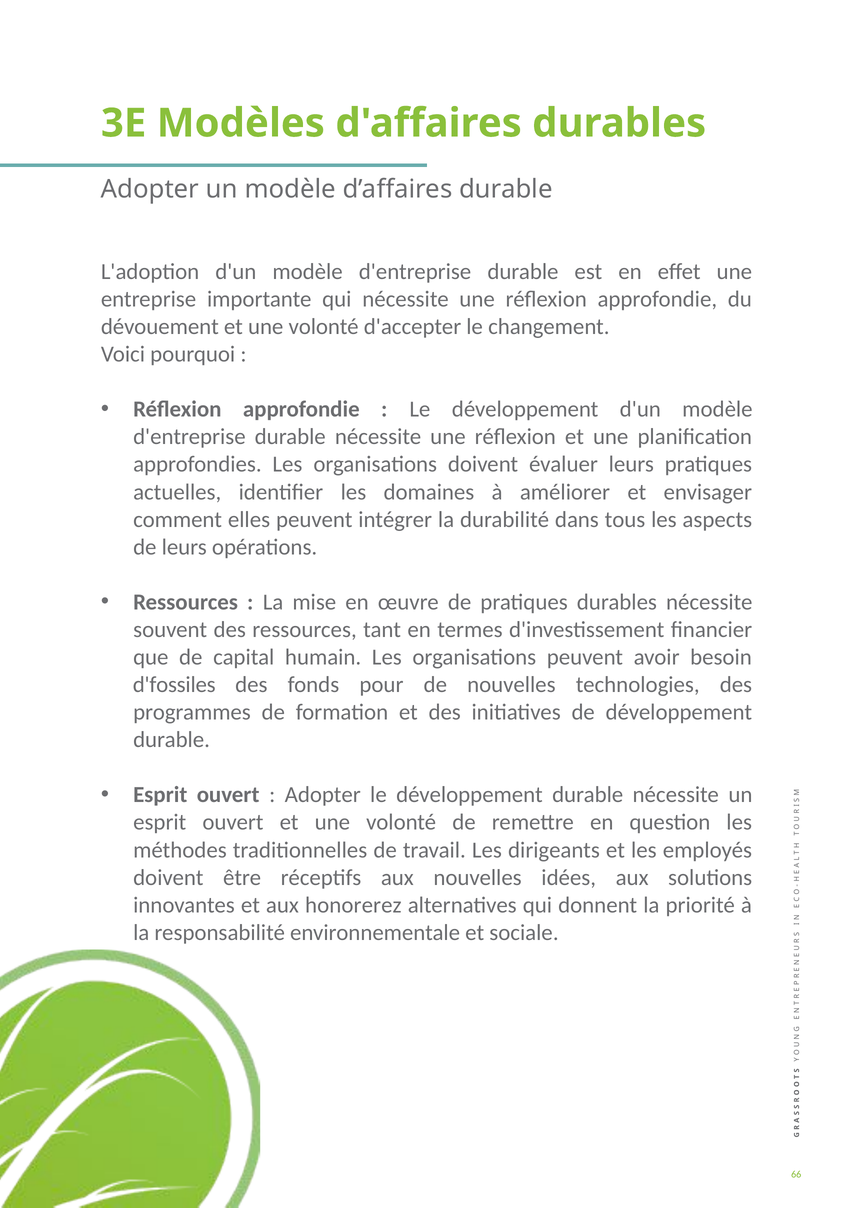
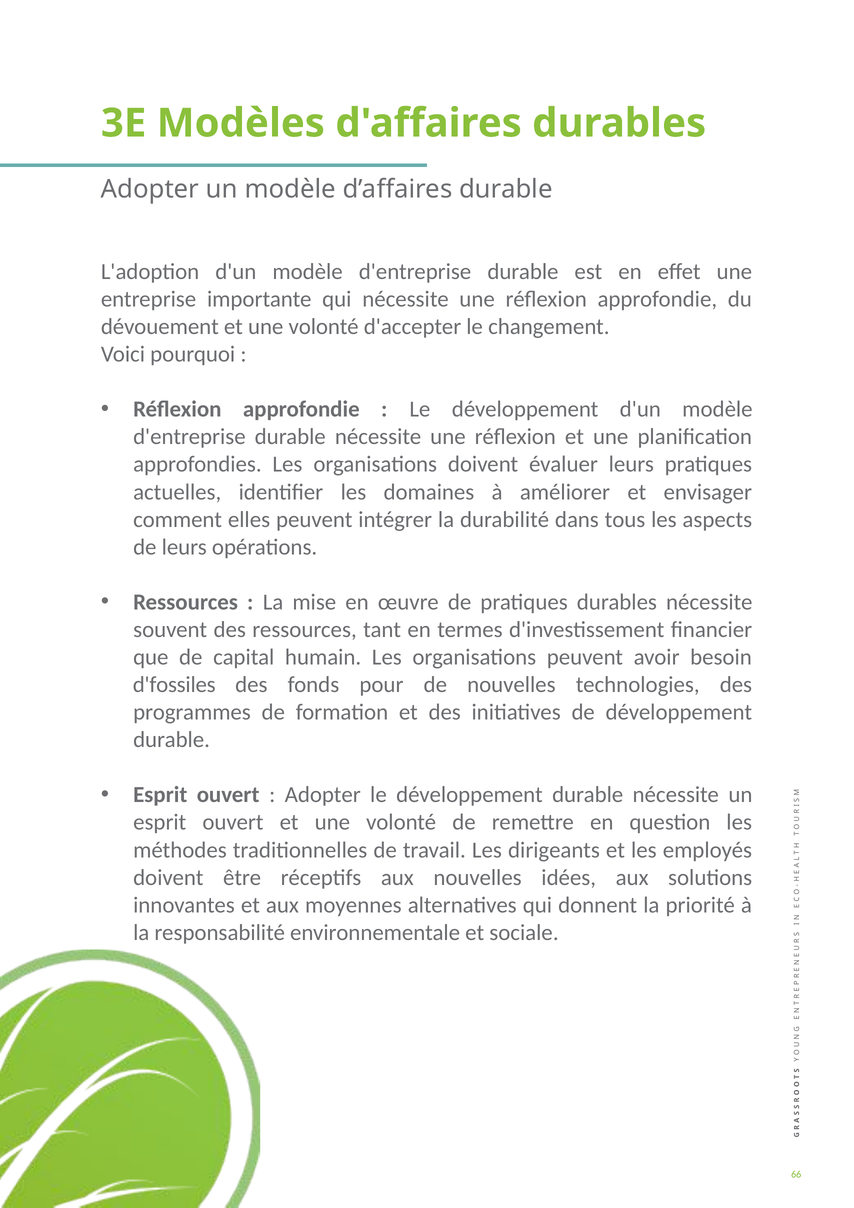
honorerez: honorerez -> moyennes
